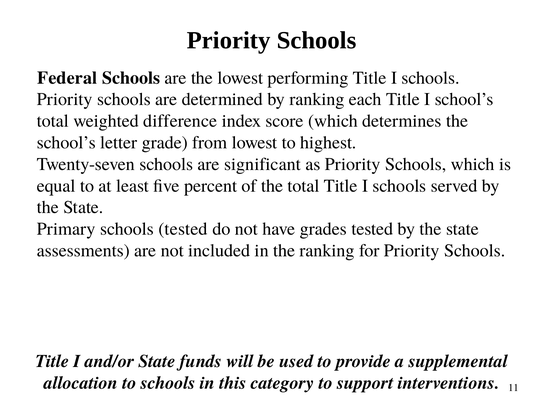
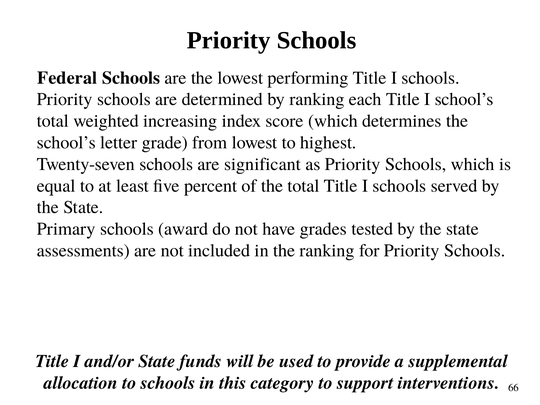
difference: difference -> increasing
schools tested: tested -> award
11: 11 -> 66
